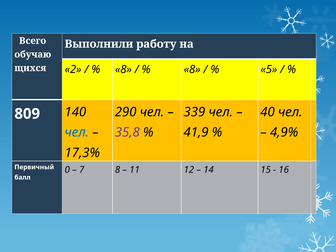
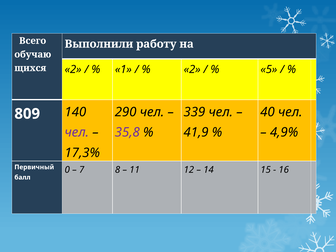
8 at (123, 69): 8 -> 1
8 at (192, 69): 8 -> 2
чел at (77, 132) colour: blue -> purple
